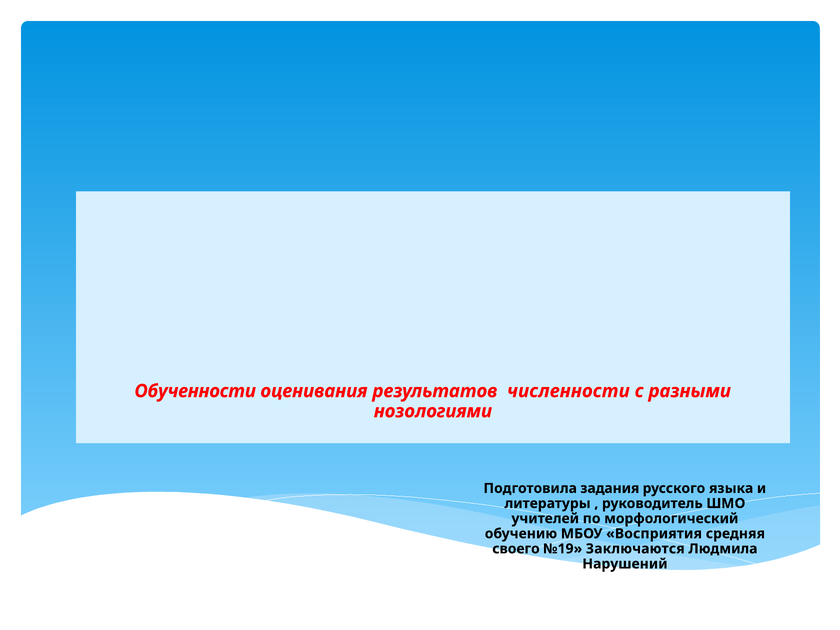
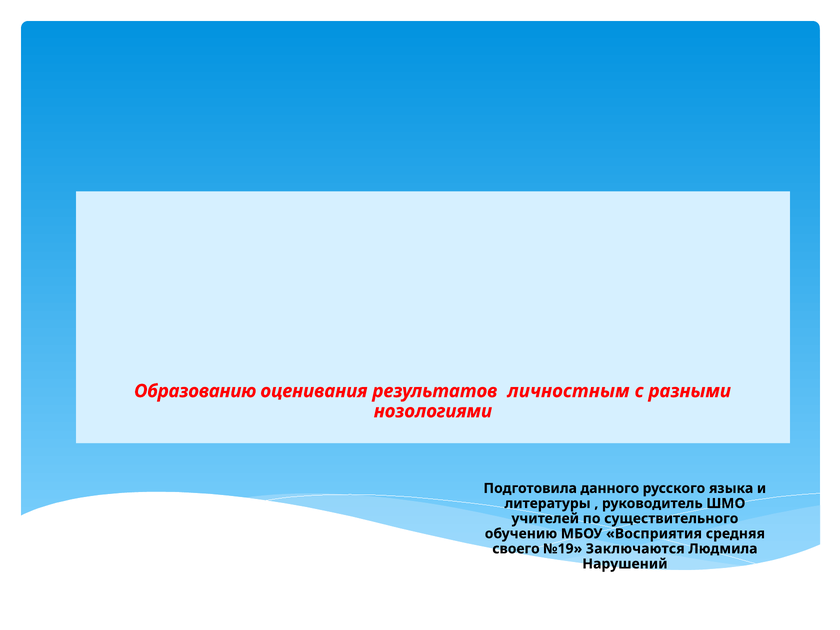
Обученности: Обученности -> Образованию
численности: численности -> личностным
задания: задания -> данного
морфологический: морфологический -> существительного
